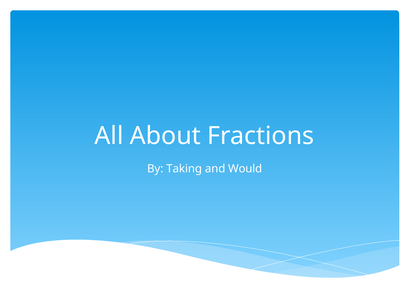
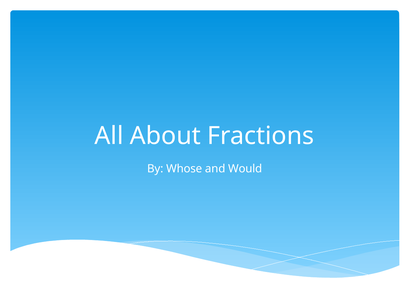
Taking: Taking -> Whose
